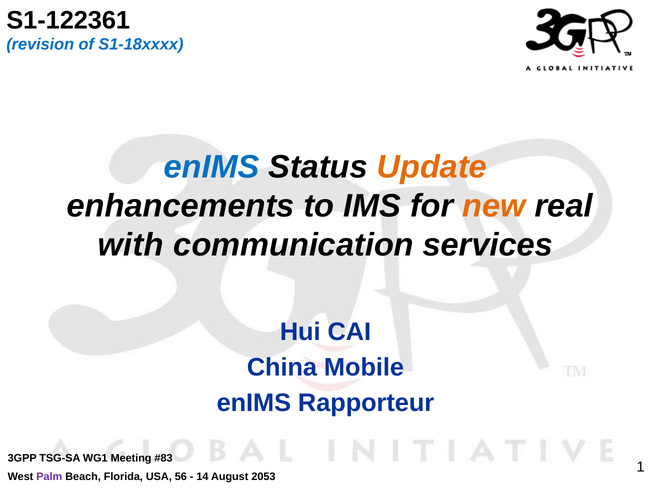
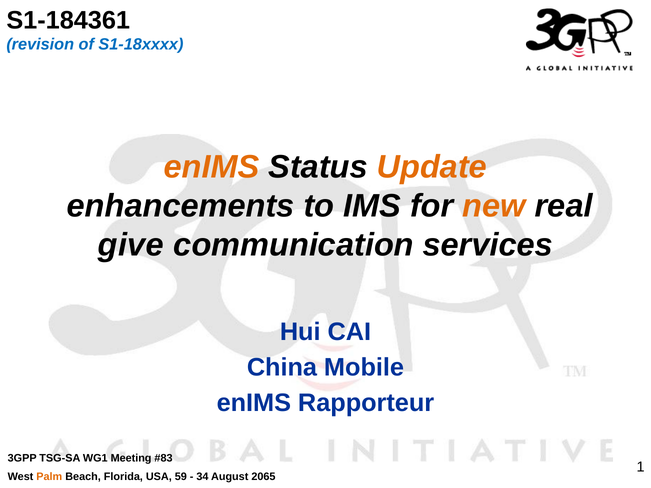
S1-122361: S1-122361 -> S1-184361
enIMS at (212, 167) colour: blue -> orange
with: with -> give
Palm colour: purple -> orange
56: 56 -> 59
14: 14 -> 34
2053: 2053 -> 2065
